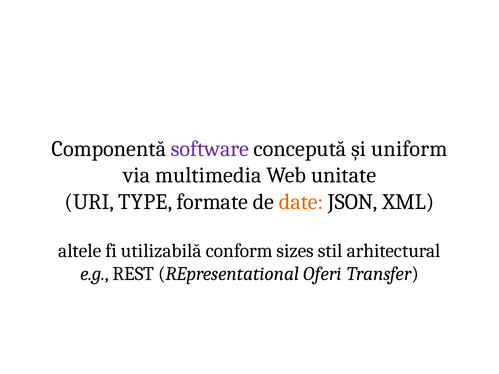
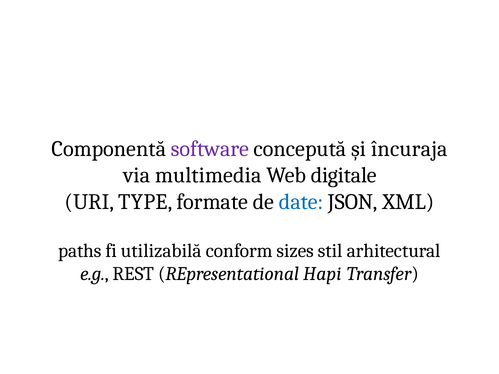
uniform: uniform -> încuraja
unitate: unitate -> digitale
date colour: orange -> blue
altele: altele -> paths
Oferi: Oferi -> Hapi
